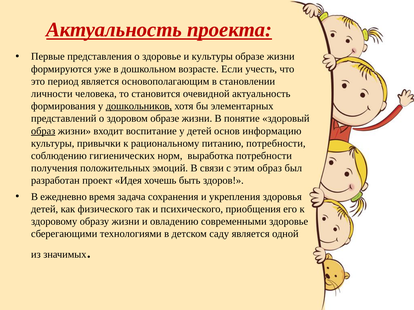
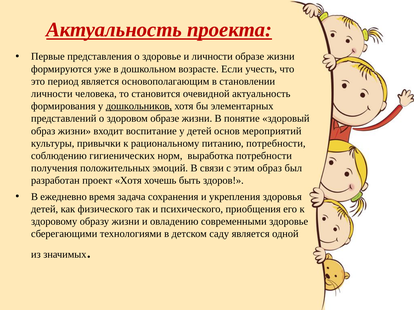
и культуры: культуры -> личности
образ at (43, 131) underline: present -> none
информацию: информацию -> мероприятий
проект Идея: Идея -> Хотя
